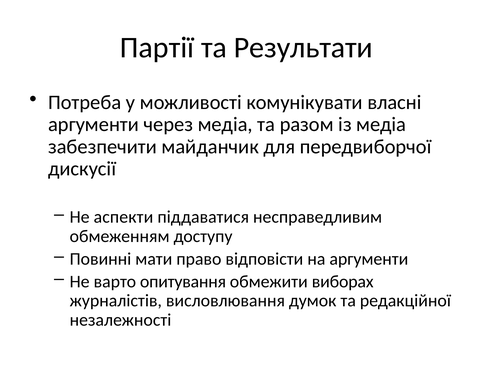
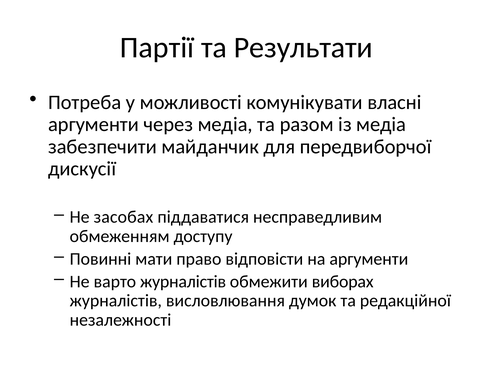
аспекти: аспекти -> засобах
варто опитування: опитування -> журналістів
